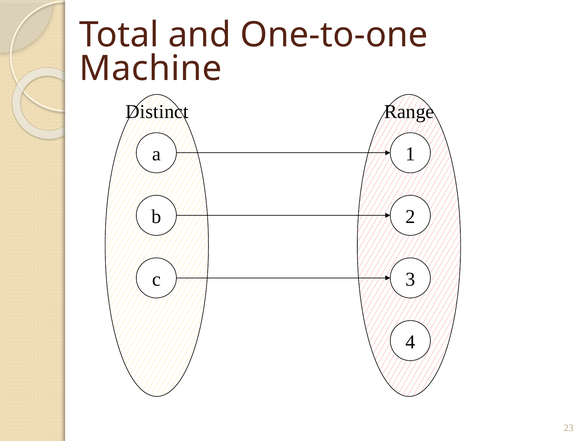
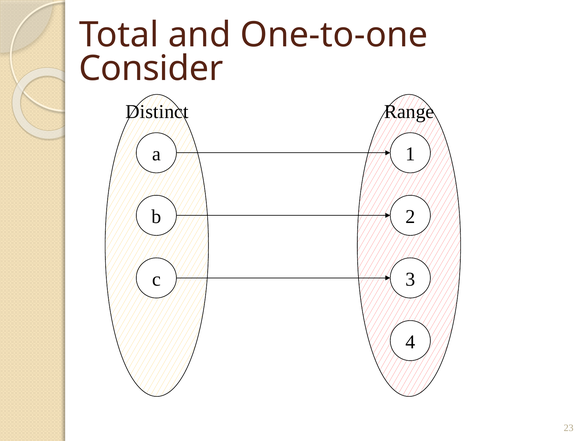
Machine: Machine -> Consider
